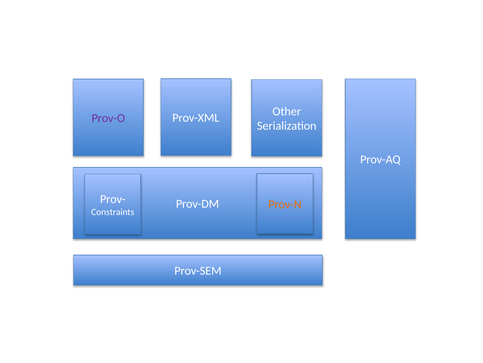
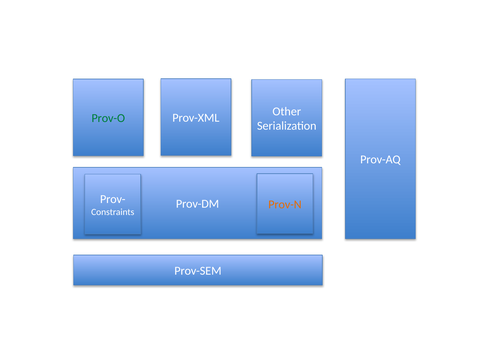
Prov-O colour: purple -> green
